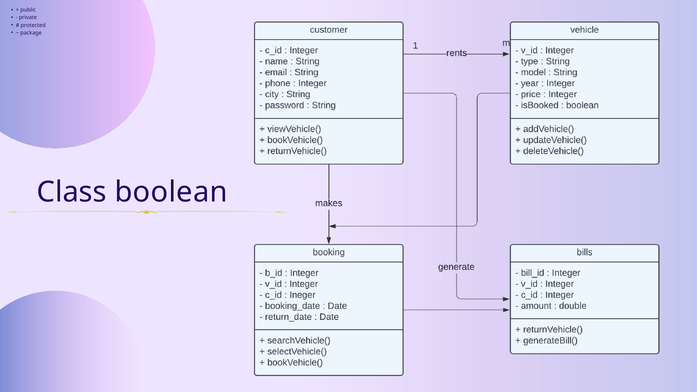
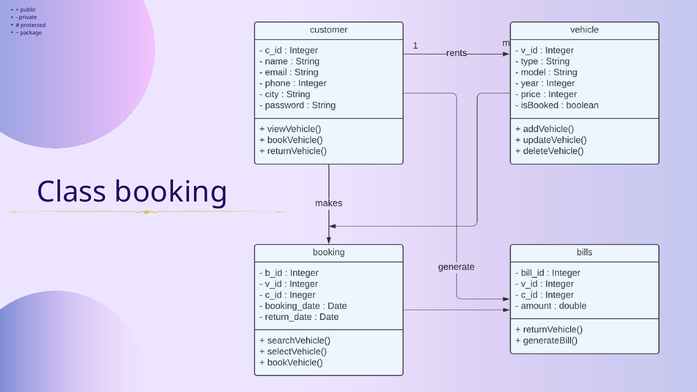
boolean: boolean -> booking
